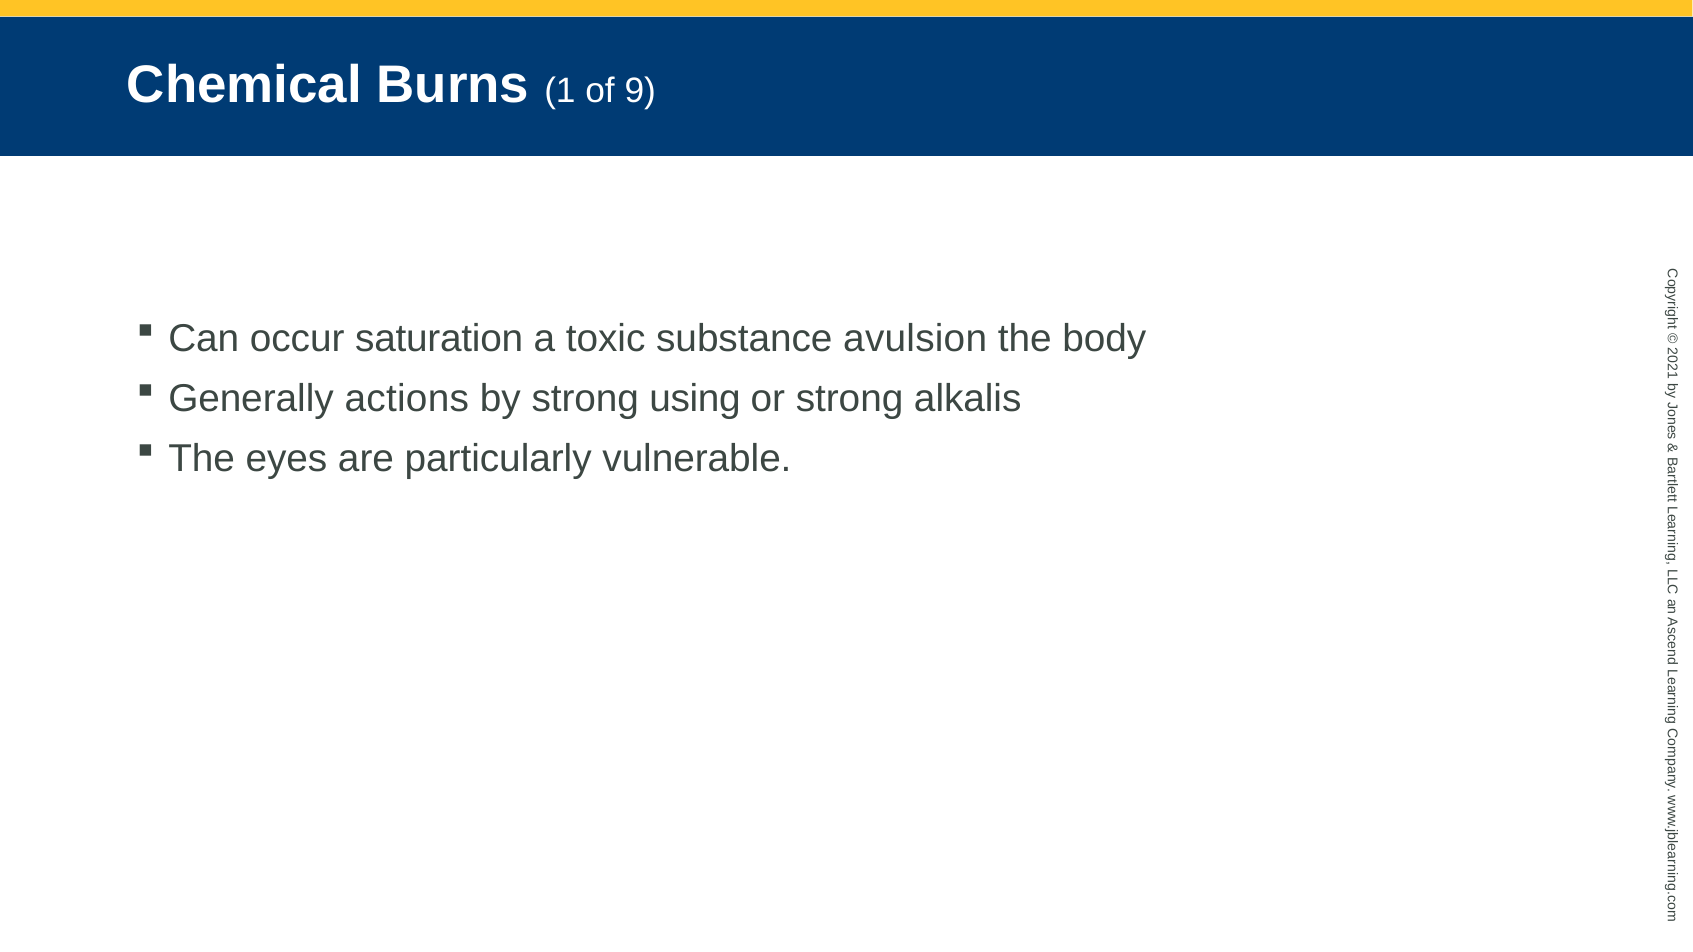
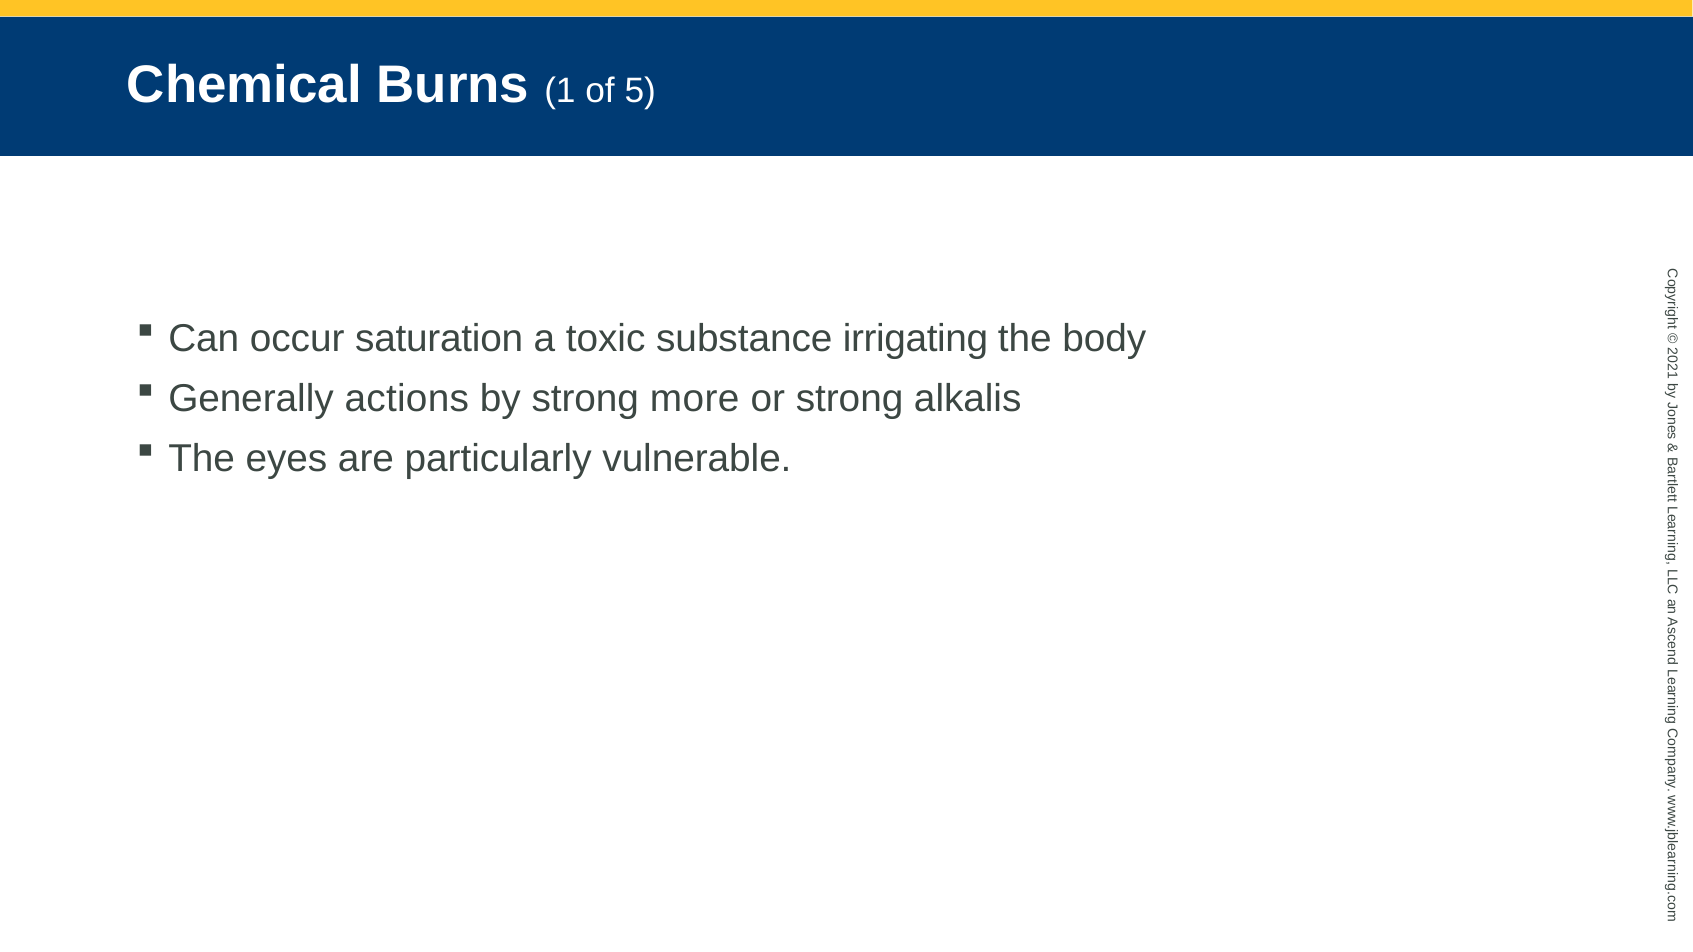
9: 9 -> 5
avulsion: avulsion -> irrigating
using: using -> more
